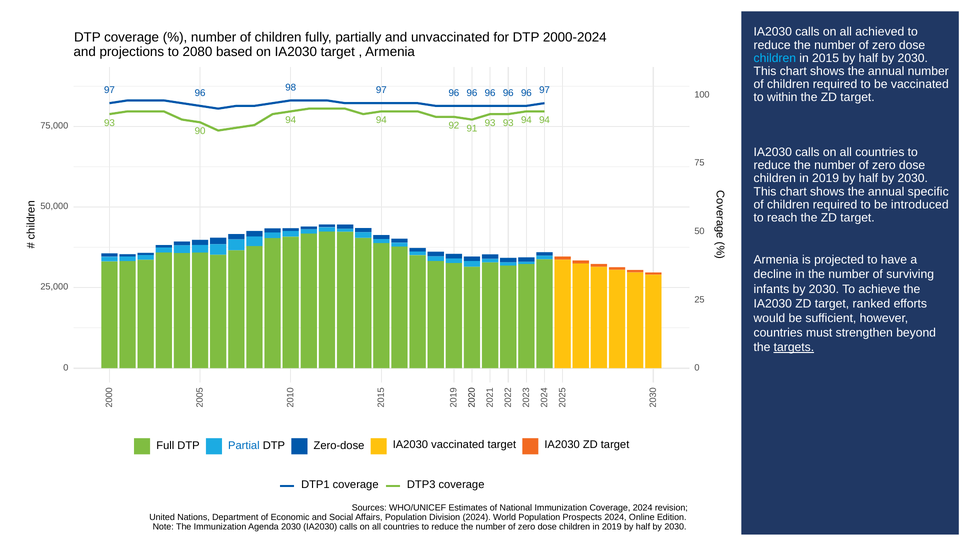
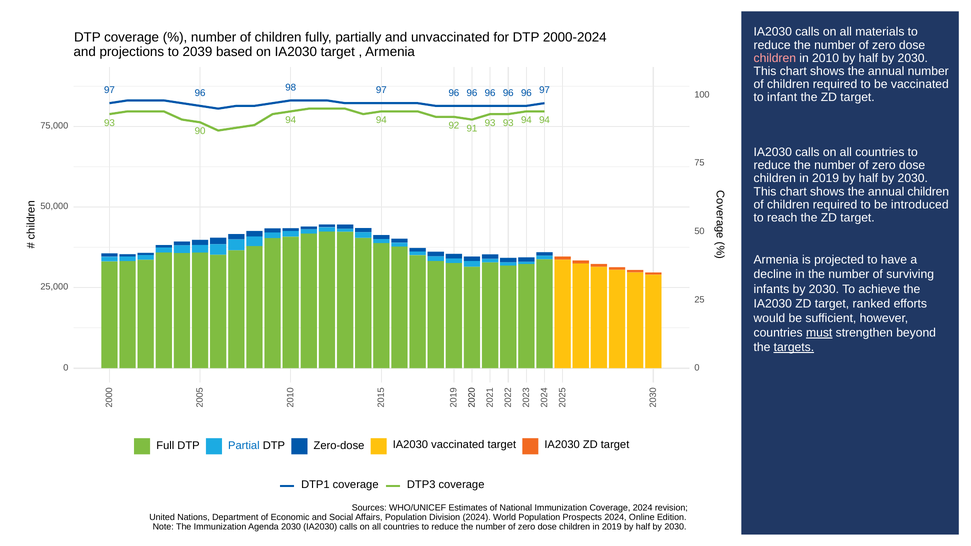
achieved: achieved -> materials
2080: 2080 -> 2039
children at (775, 58) colour: light blue -> pink
2015: 2015 -> 2010
within: within -> infant
annual specific: specific -> children
must underline: none -> present
